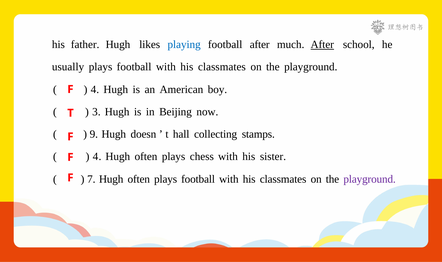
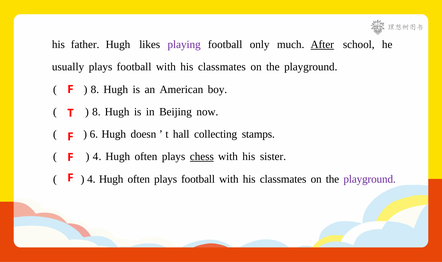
playing colour: blue -> purple
football after: after -> only
4 at (95, 89): 4 -> 8
3 at (96, 112): 3 -> 8
9: 9 -> 6
chess underline: none -> present
7 at (91, 179): 7 -> 4
